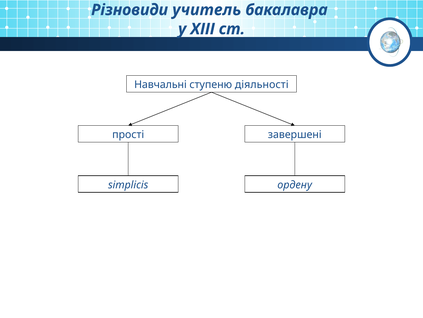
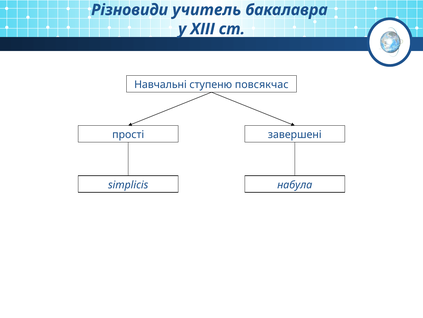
діяльності: діяльності -> повсякчас
ордену: ордену -> набула
